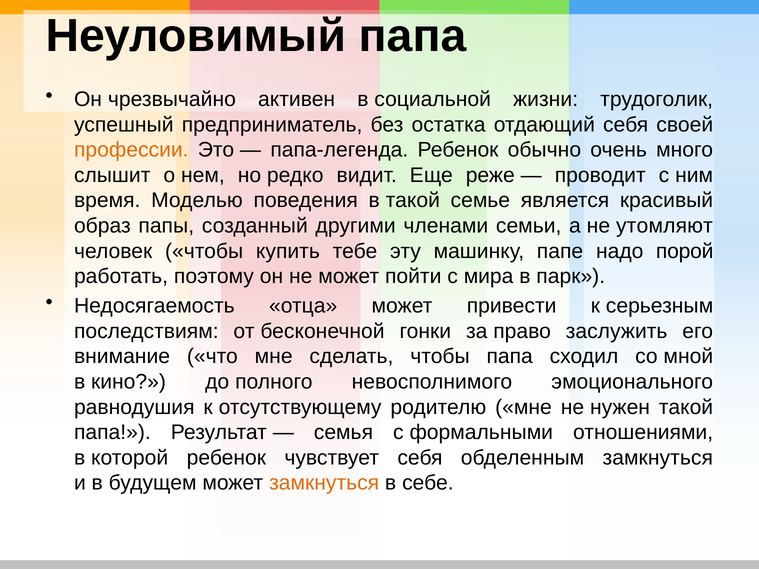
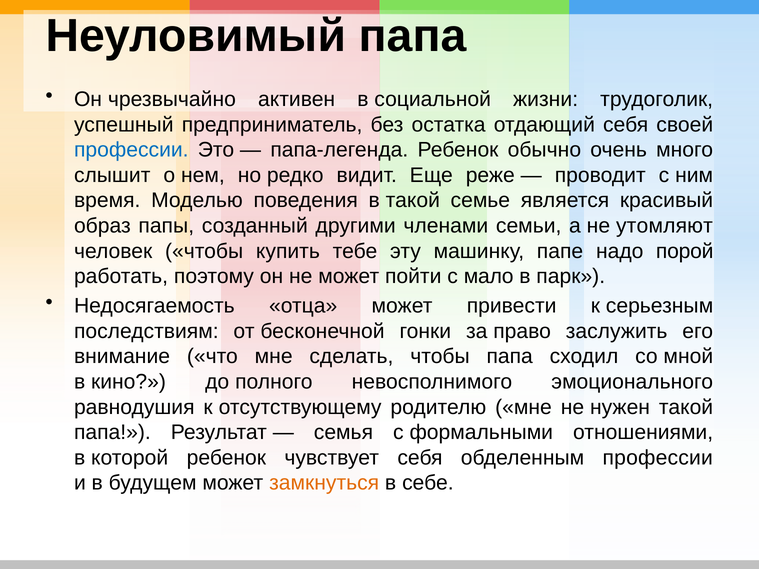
профессии at (131, 150) colour: orange -> blue
мира: мира -> мало
обделенным замкнуться: замкнуться -> профессии
